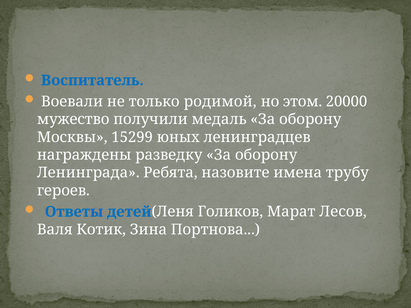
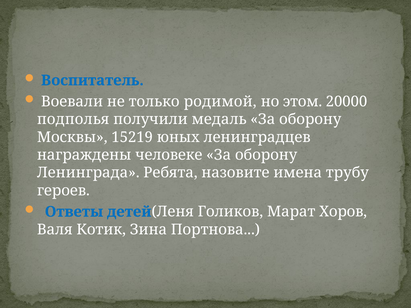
мужество: мужество -> подполья
15299: 15299 -> 15219
разведку: разведку -> человеке
Лесов: Лесов -> Хоров
